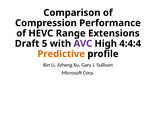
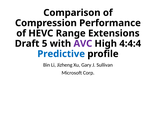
Predictive colour: orange -> blue
